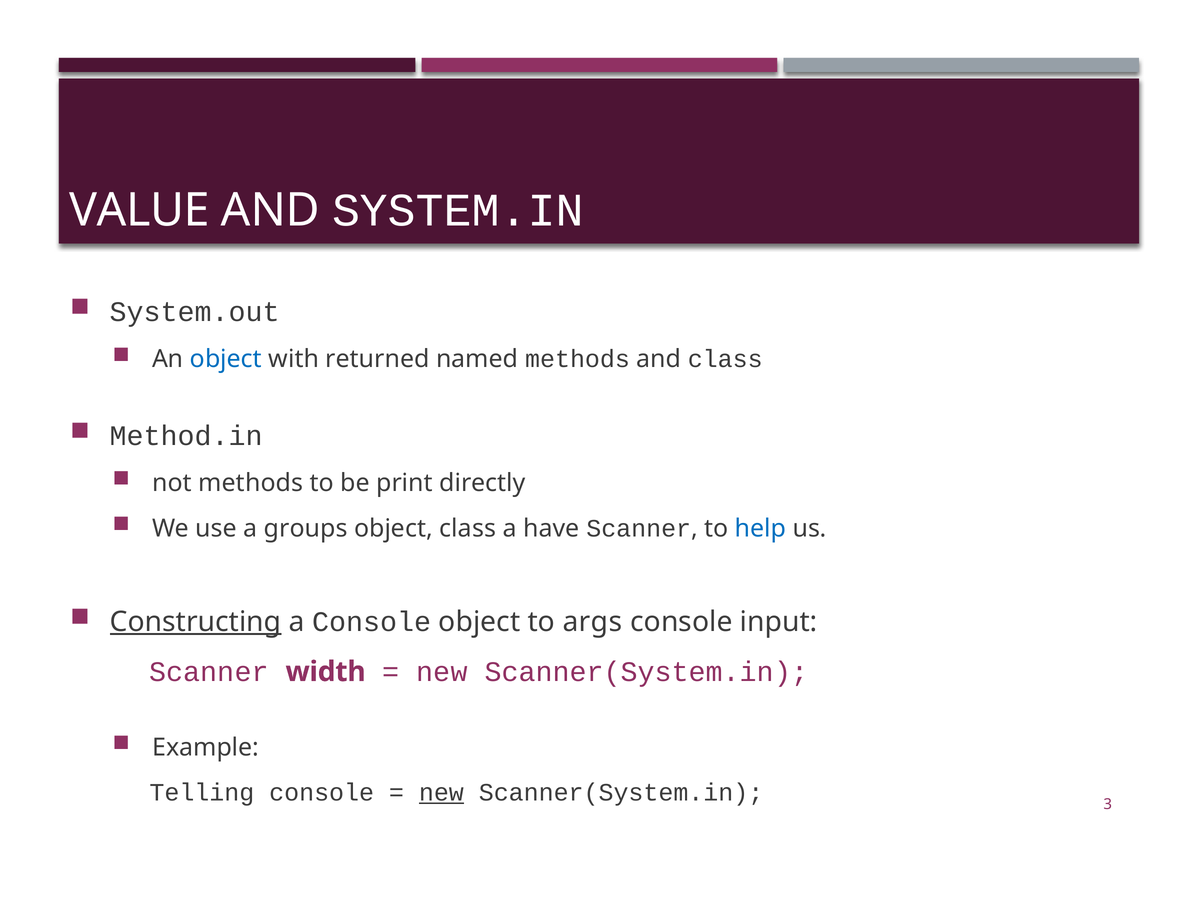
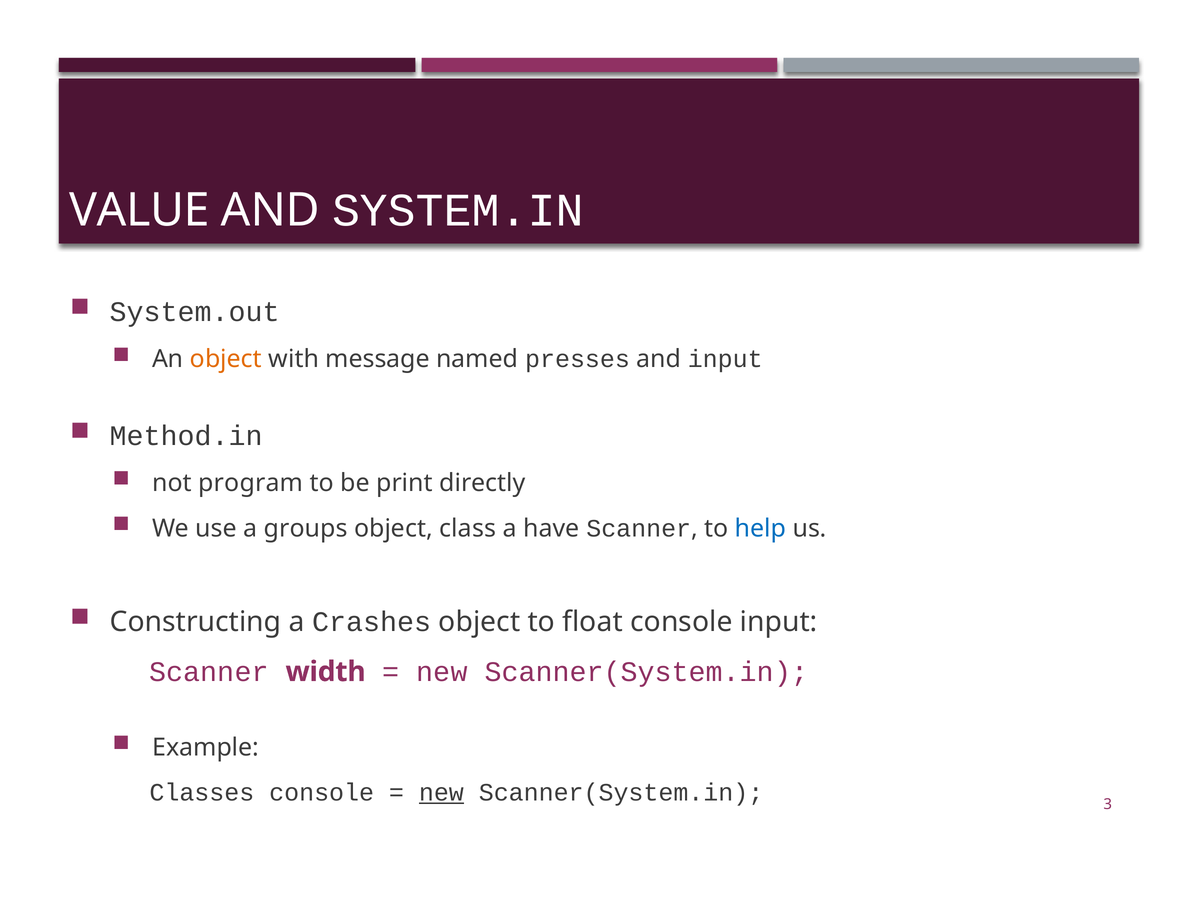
object at (226, 359) colour: blue -> orange
returned: returned -> message
named methods: methods -> presses
and class: class -> input
not methods: methods -> program
Constructing underline: present -> none
a Console: Console -> Crashes
args: args -> float
Telling: Telling -> Classes
